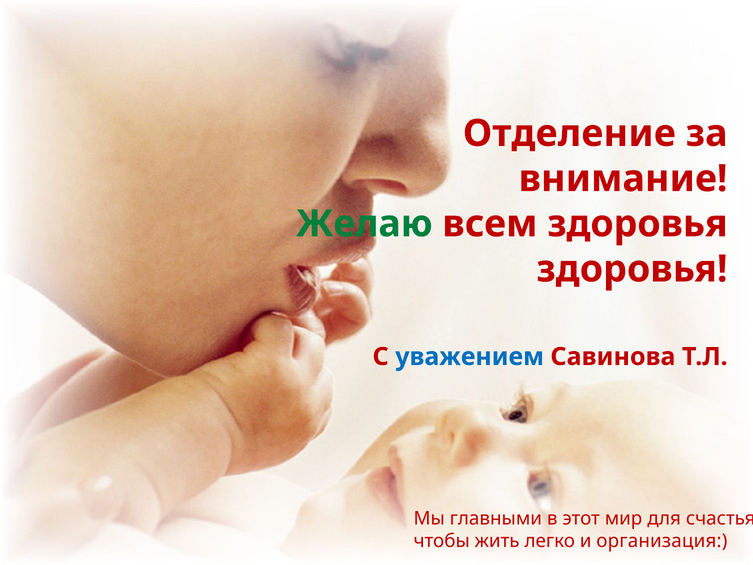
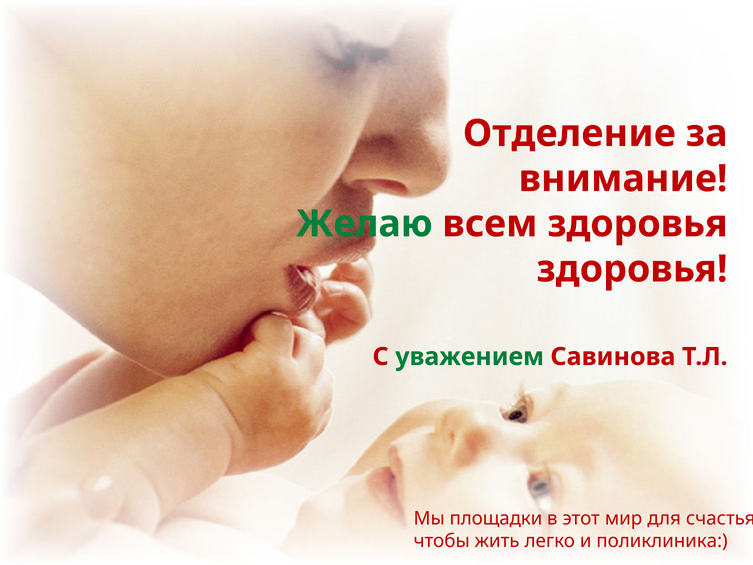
уважением colour: blue -> green
главными: главными -> площадки
организация: организация -> поликлиника
